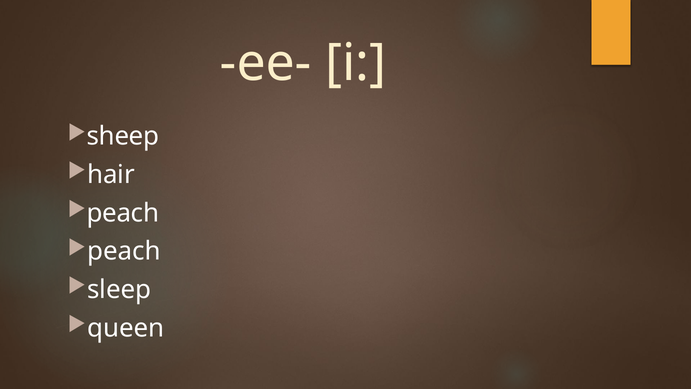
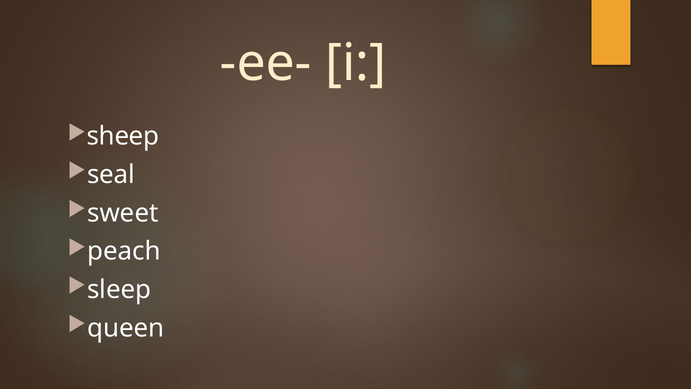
hair: hair -> seal
peach at (123, 213): peach -> sweet
